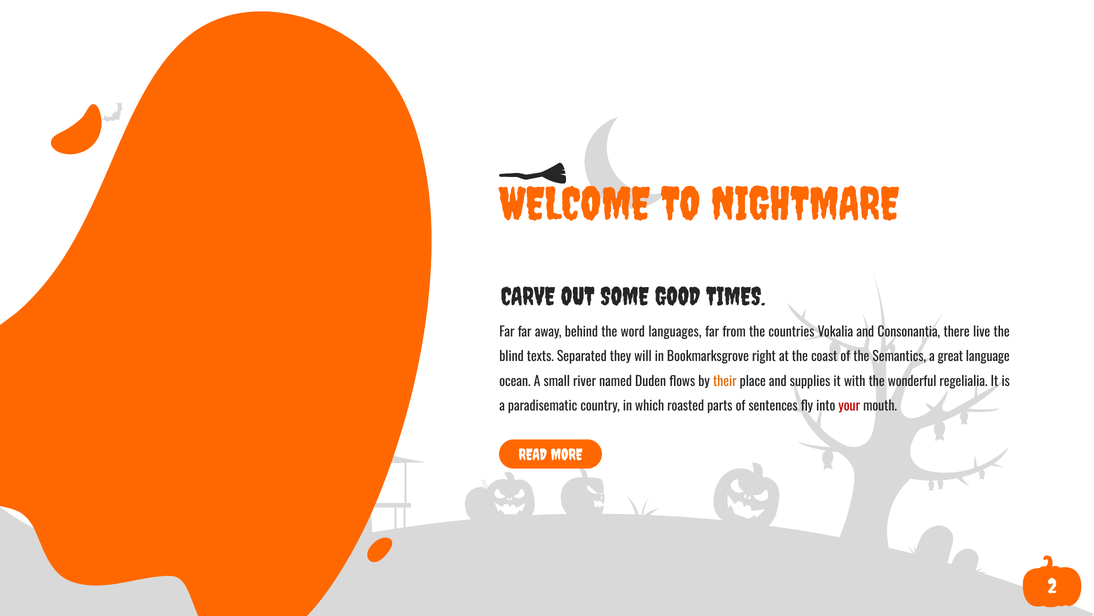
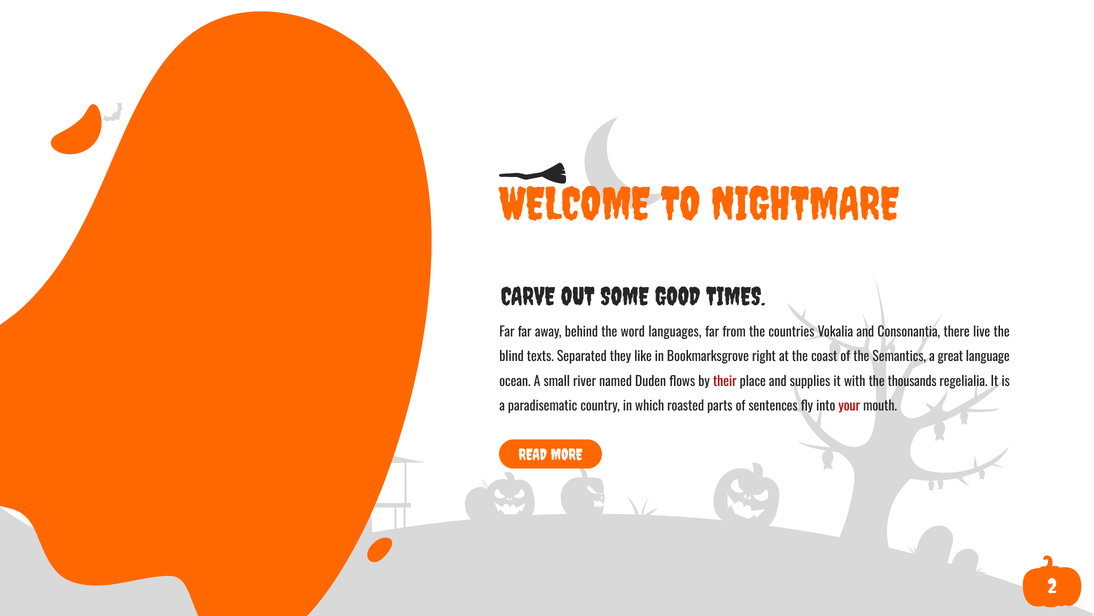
will: will -> like
their colour: orange -> red
wonderful: wonderful -> thousands
